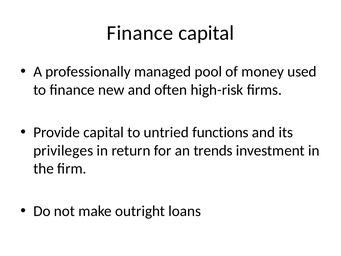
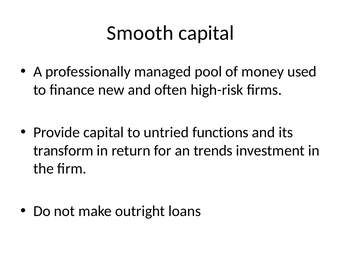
Finance at (140, 33): Finance -> Smooth
privileges: privileges -> transform
